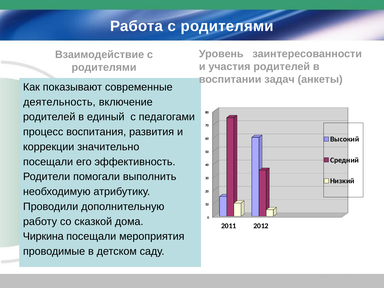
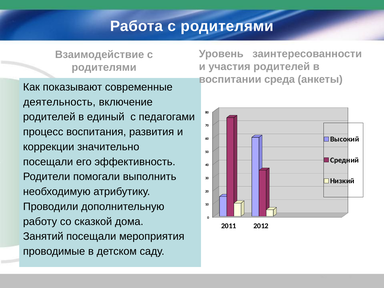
задач: задач -> среда
Чиркина: Чиркина -> Занятий
